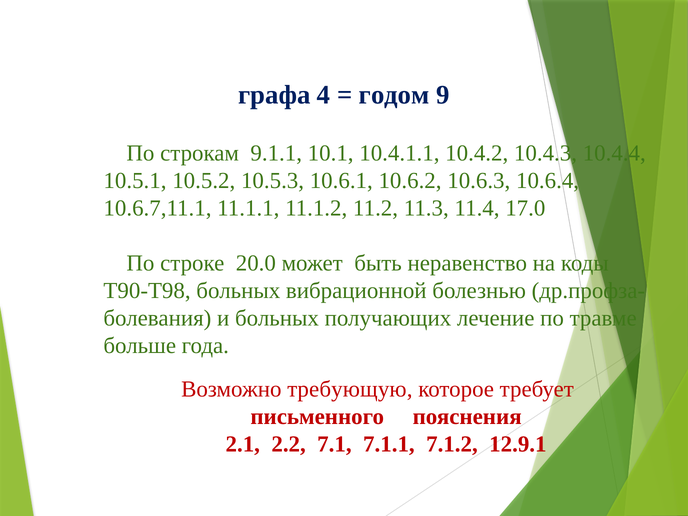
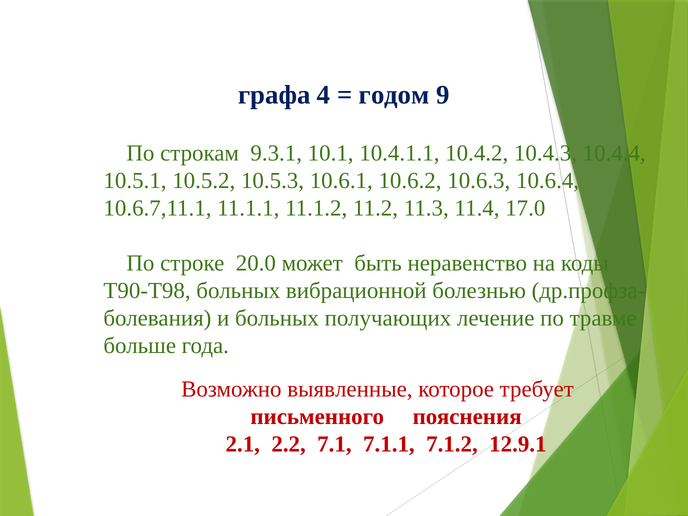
9.1.1: 9.1.1 -> 9.3.1
требующую: требующую -> выявленные
